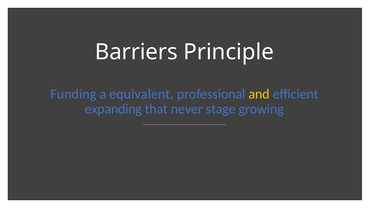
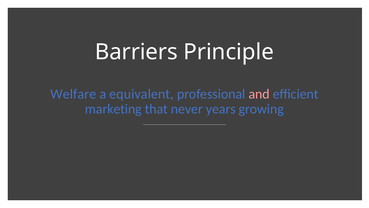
Funding: Funding -> Welfare
and colour: yellow -> pink
expanding: expanding -> marketing
stage: stage -> years
